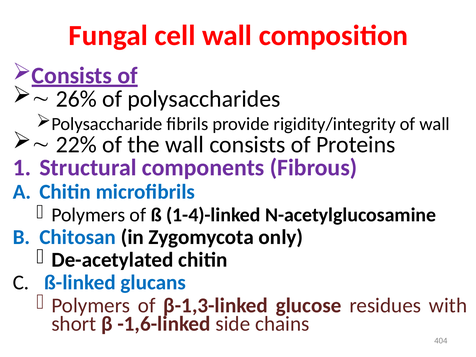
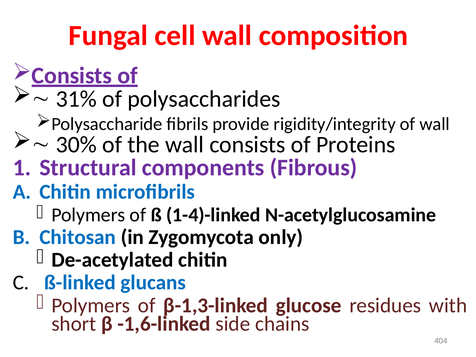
26%: 26% -> 31%
22%: 22% -> 30%
